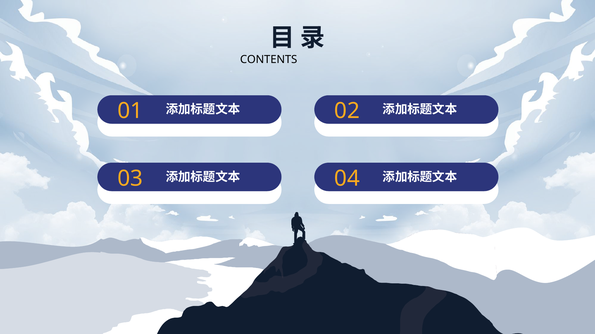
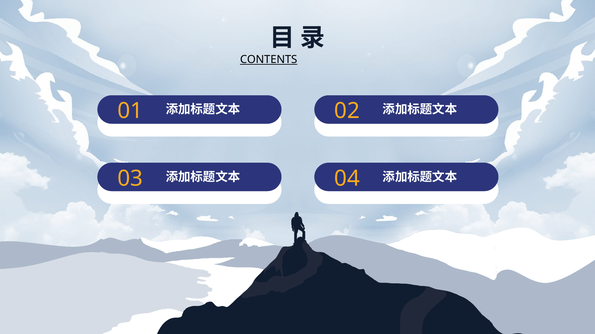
CONTENTS underline: none -> present
